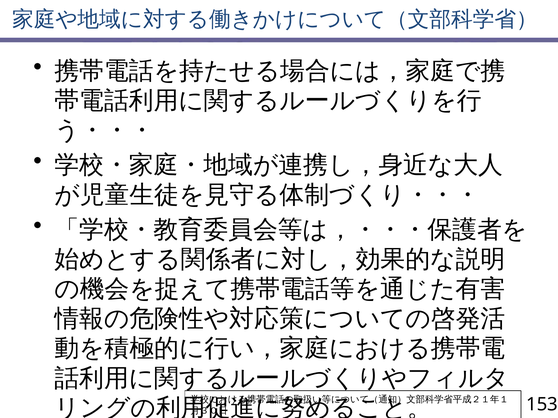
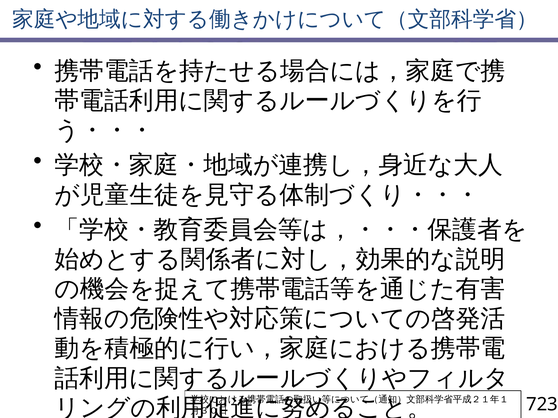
153: 153 -> 723
